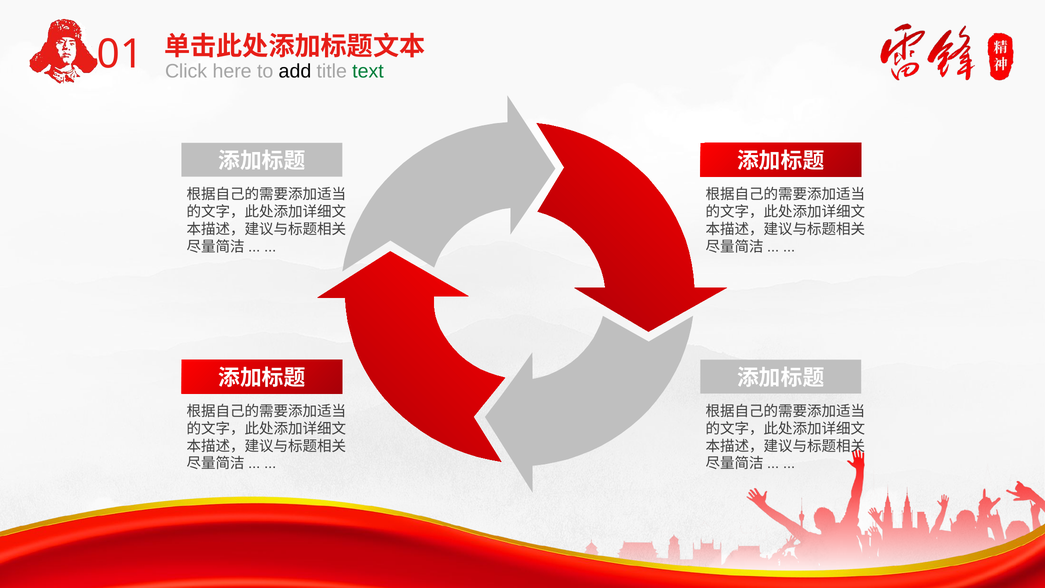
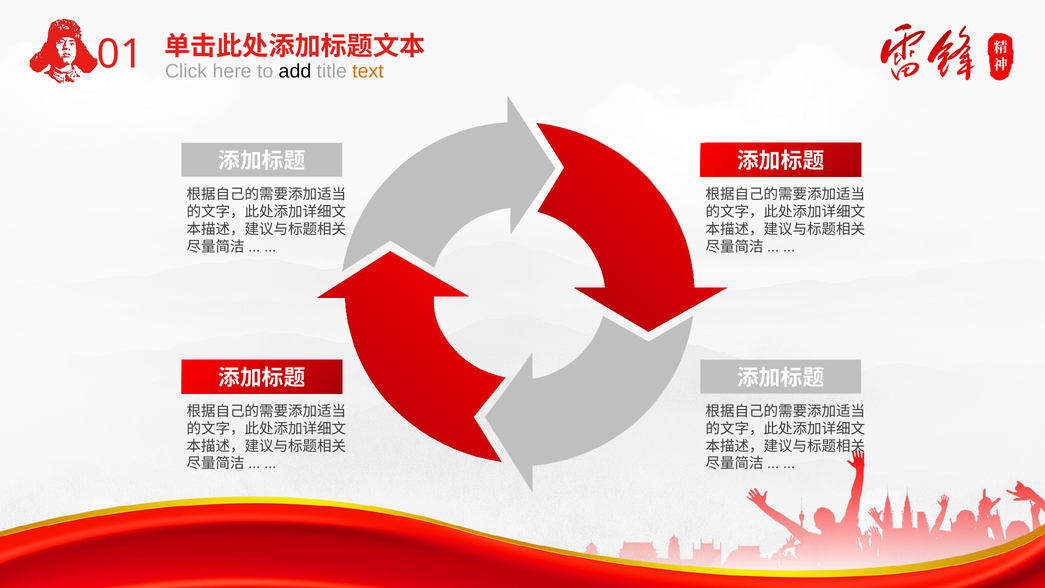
text colour: green -> orange
